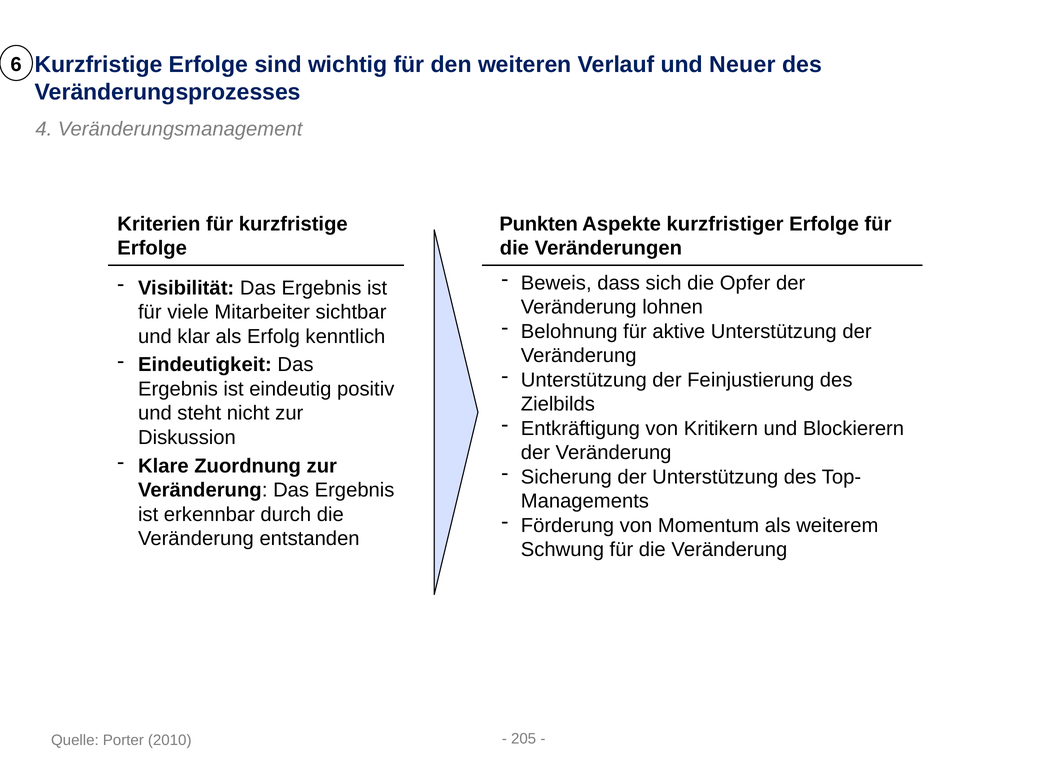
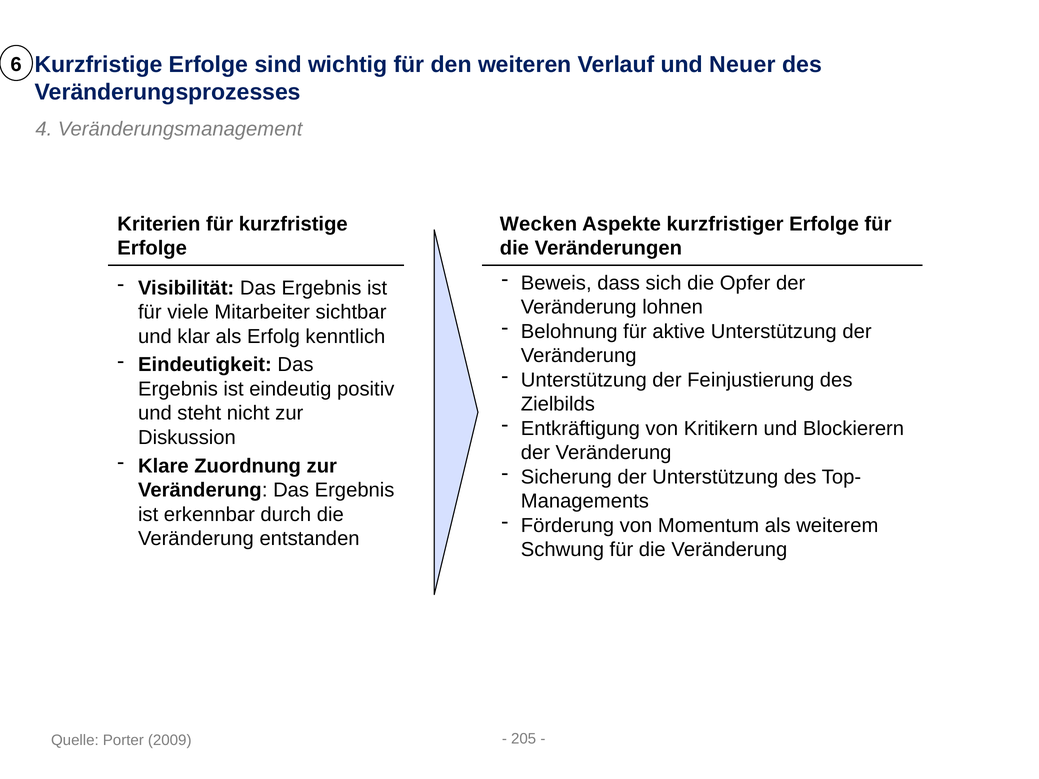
Punkten: Punkten -> Wecken
2010: 2010 -> 2009
